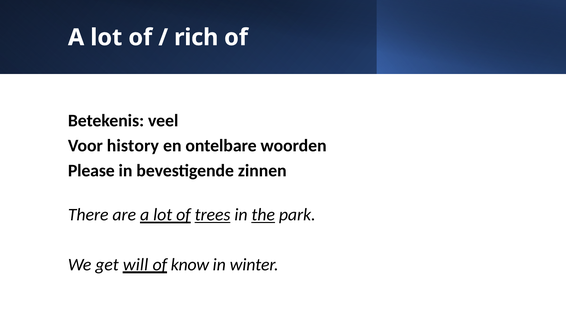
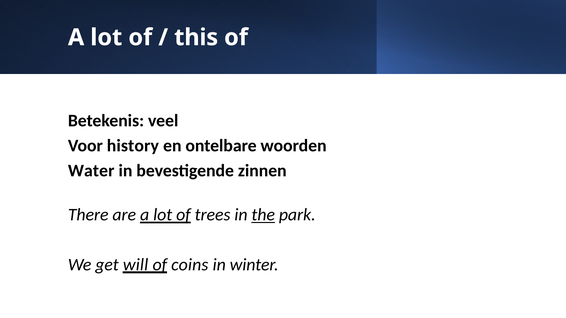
rich: rich -> this
Please: Please -> Water
trees underline: present -> none
know: know -> coins
